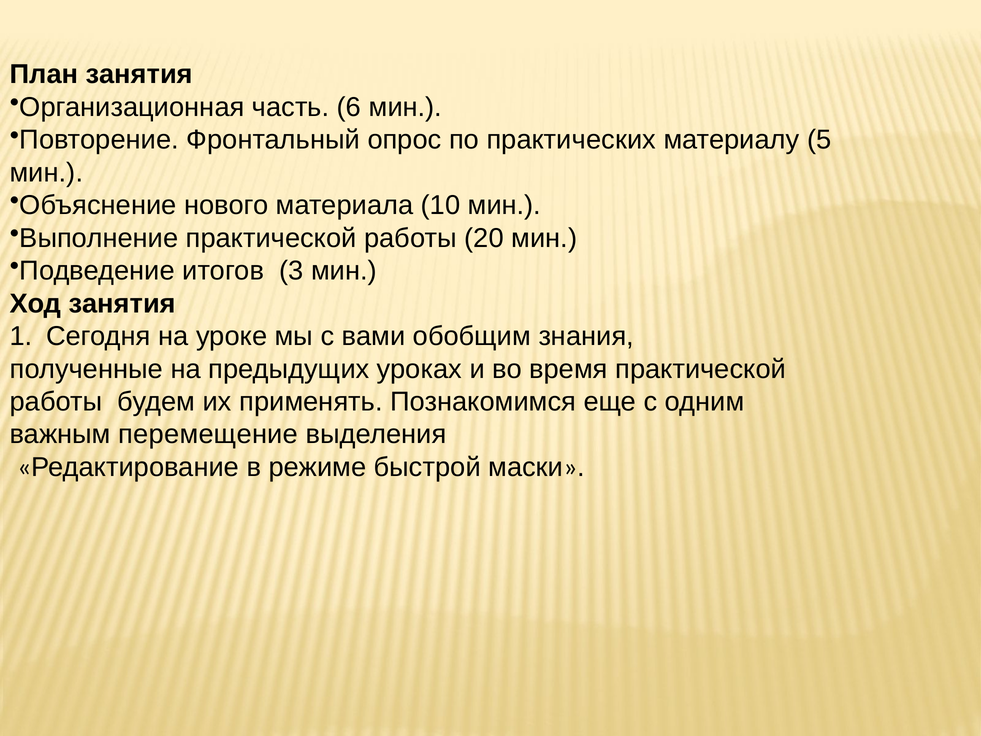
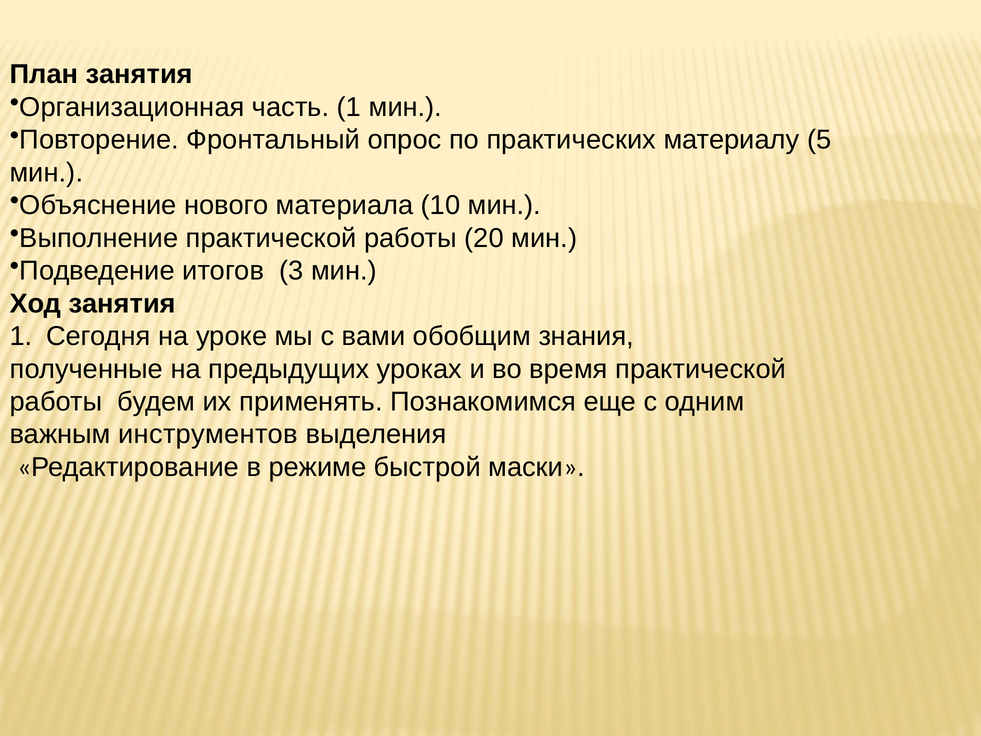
часть 6: 6 -> 1
перемещение: перемещение -> инструментов
